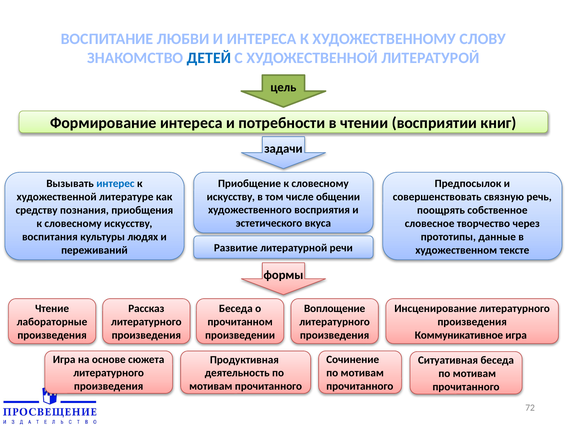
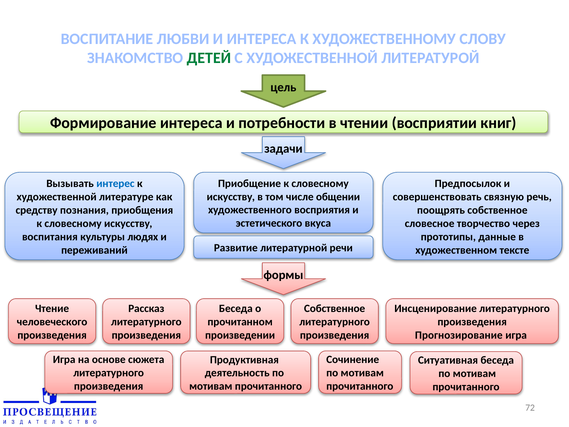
ДЕТЕЙ colour: blue -> green
Воплощение at (335, 308): Воплощение -> Собственное
лабораторные: лабораторные -> человеческого
Коммуникативное: Коммуникативное -> Прогнозирование
